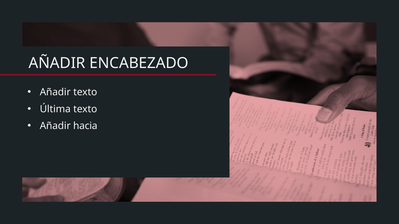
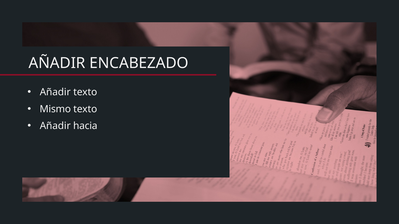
Última: Última -> Mismo
